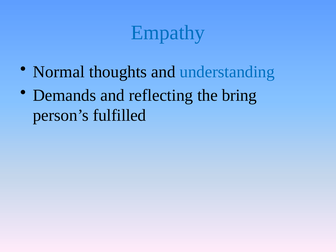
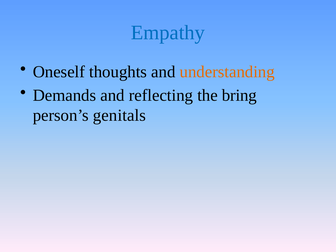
Normal: Normal -> Oneself
understanding colour: blue -> orange
fulfilled: fulfilled -> genitals
